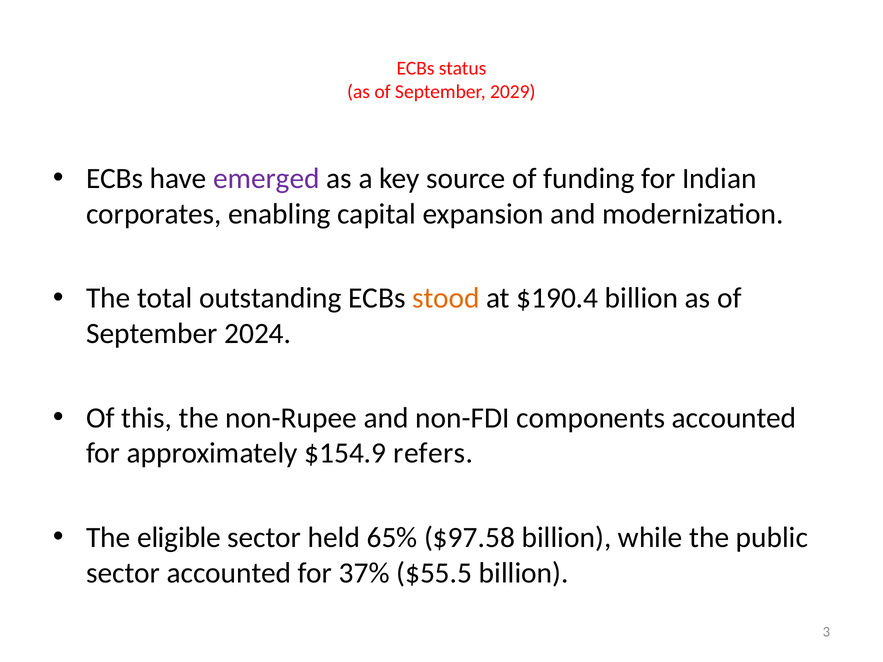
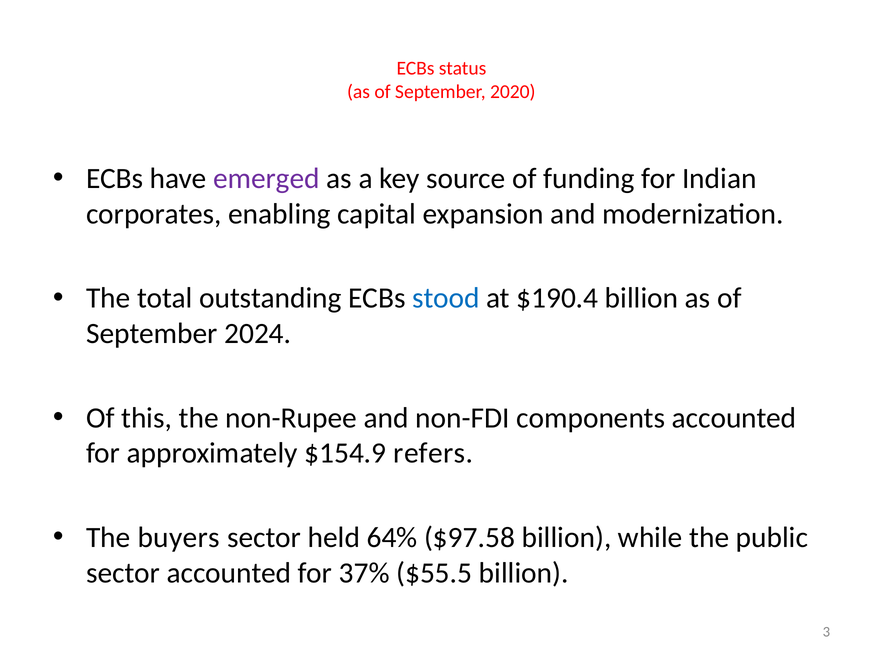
2029: 2029 -> 2020
stood colour: orange -> blue
eligible: eligible -> buyers
65%: 65% -> 64%
